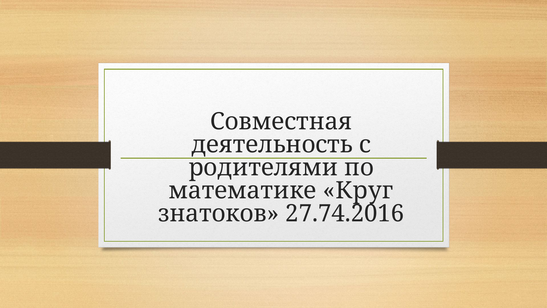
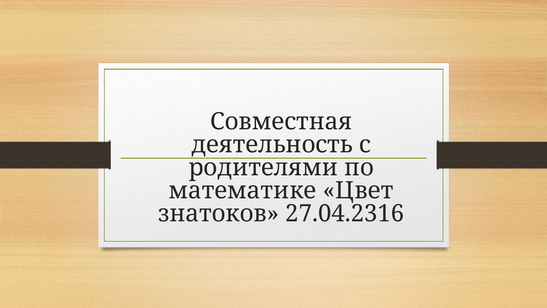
Круг: Круг -> Цвет
27.74.2016: 27.74.2016 -> 27.04.2316
